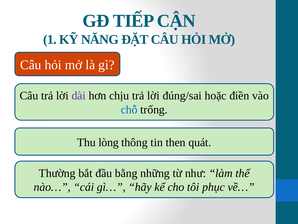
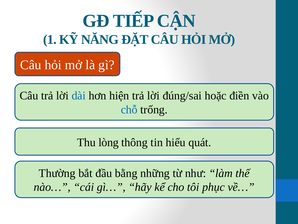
dài colour: purple -> blue
chịu: chịu -> hiện
then: then -> hiểu
